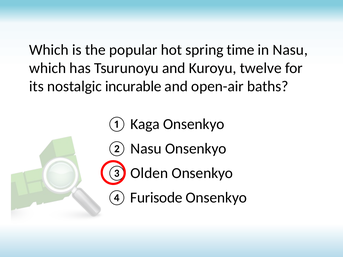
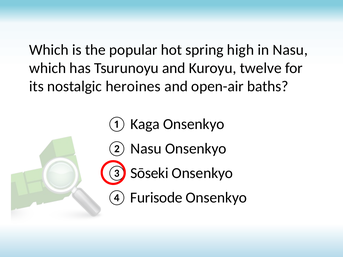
time: time -> high
incurable: incurable -> heroines
Olden: Olden -> Sōseki
